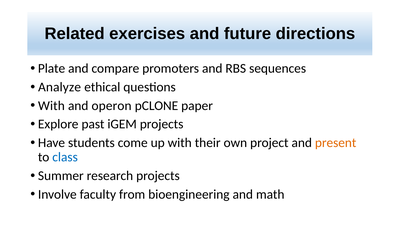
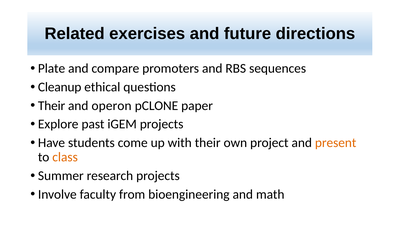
Analyze: Analyze -> Cleanup
With at (51, 106): With -> Their
class colour: blue -> orange
